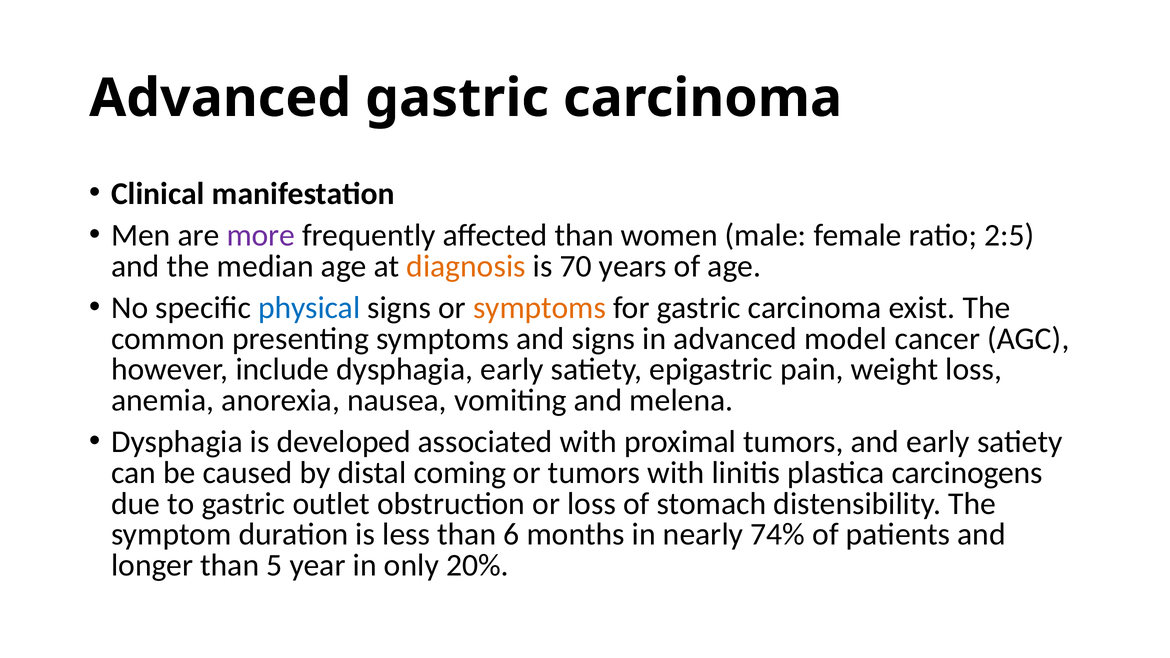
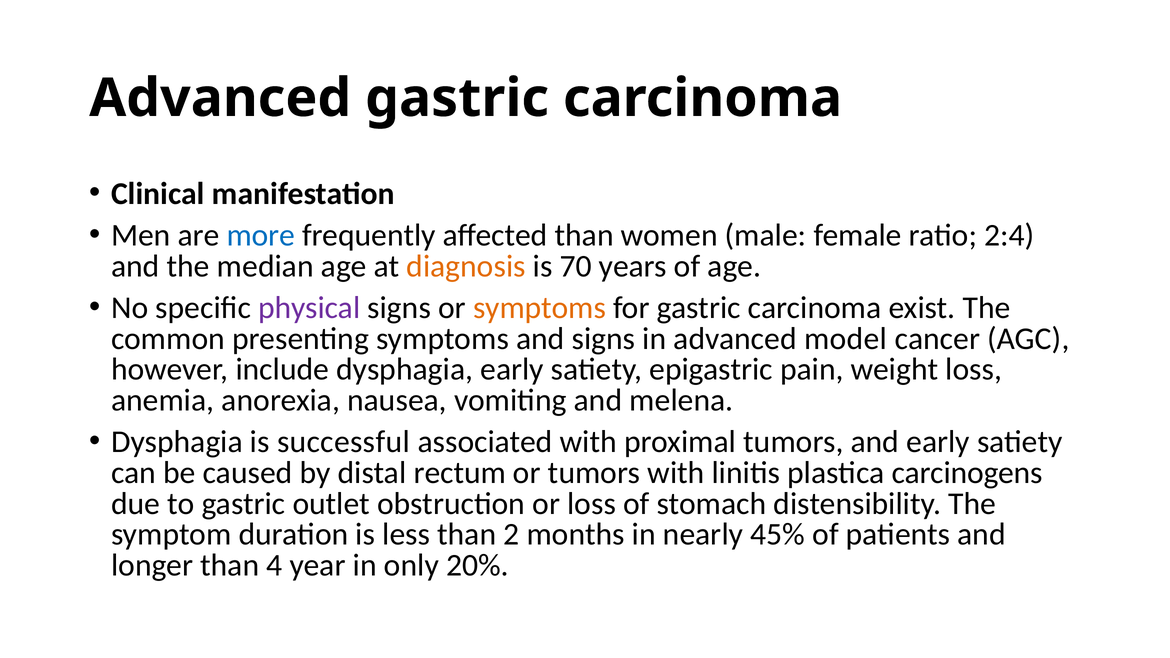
more colour: purple -> blue
2:5: 2:5 -> 2:4
physical colour: blue -> purple
developed: developed -> successful
coming: coming -> rectum
6: 6 -> 2
74%: 74% -> 45%
5: 5 -> 4
